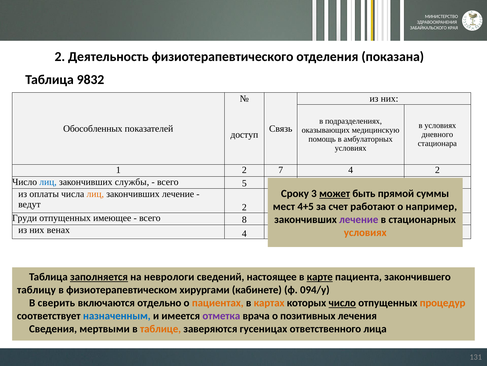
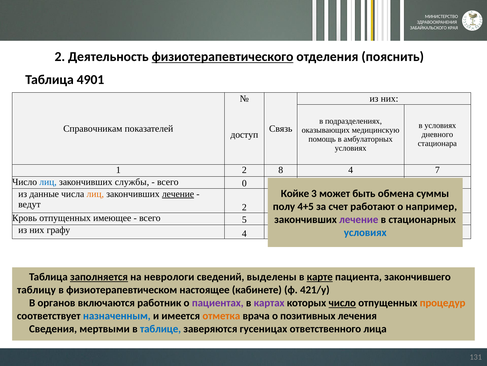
физиотерапевтического underline: none -> present
показана: показана -> пояснить
9832: 9832 -> 4901
Обособленных: Обособленных -> Справочникам
7: 7 -> 8
4 2: 2 -> 7
5: 5 -> 0
Сроку: Сроку -> Койке
может underline: present -> none
прямой: прямой -> обмена
оплаты: оплаты -> данные
лечение at (178, 194) underline: none -> present
мест: мест -> полу
Груди: Груди -> Кровь
8: 8 -> 5
венах: венах -> графу
условиях at (365, 232) colour: orange -> blue
настоящее: настоящее -> выделены
хирургами: хирургами -> настоящее
094/у: 094/у -> 421/у
сверить: сверить -> органов
отдельно: отдельно -> работник
пациентах colour: orange -> purple
картах colour: orange -> purple
отметка colour: purple -> orange
таблице colour: orange -> blue
